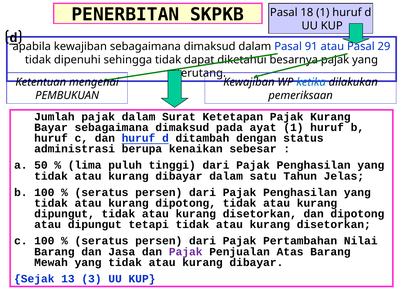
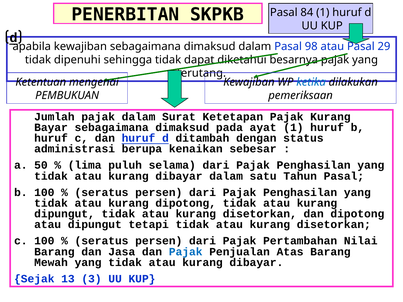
18: 18 -> 84
91: 91 -> 98
tinggi: tinggi -> selama
Tahun Jelas: Jelas -> Pasal
Pajak at (186, 252) colour: purple -> blue
